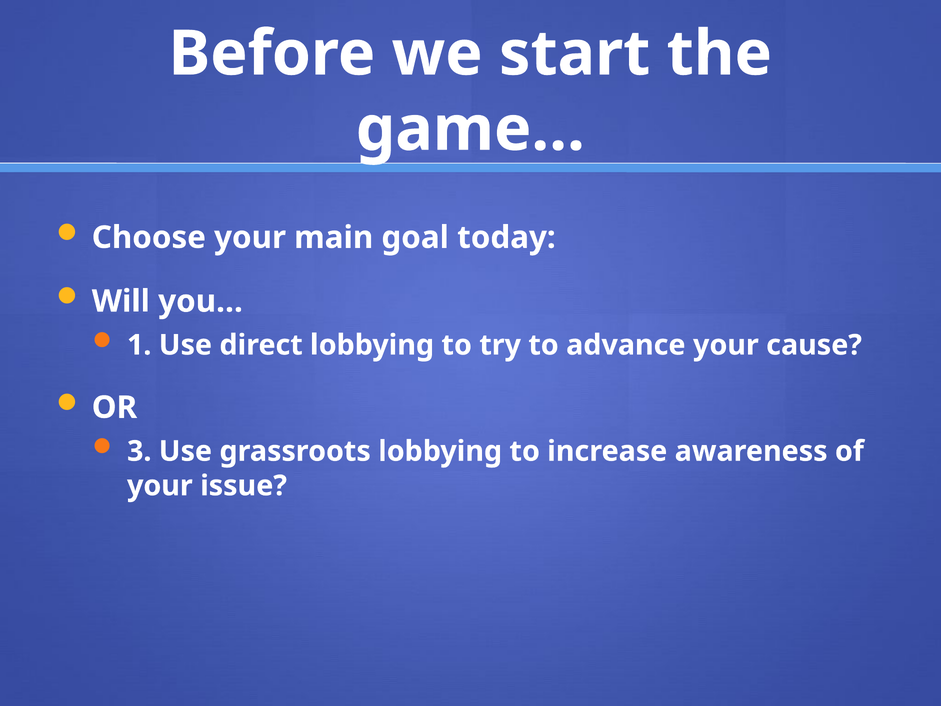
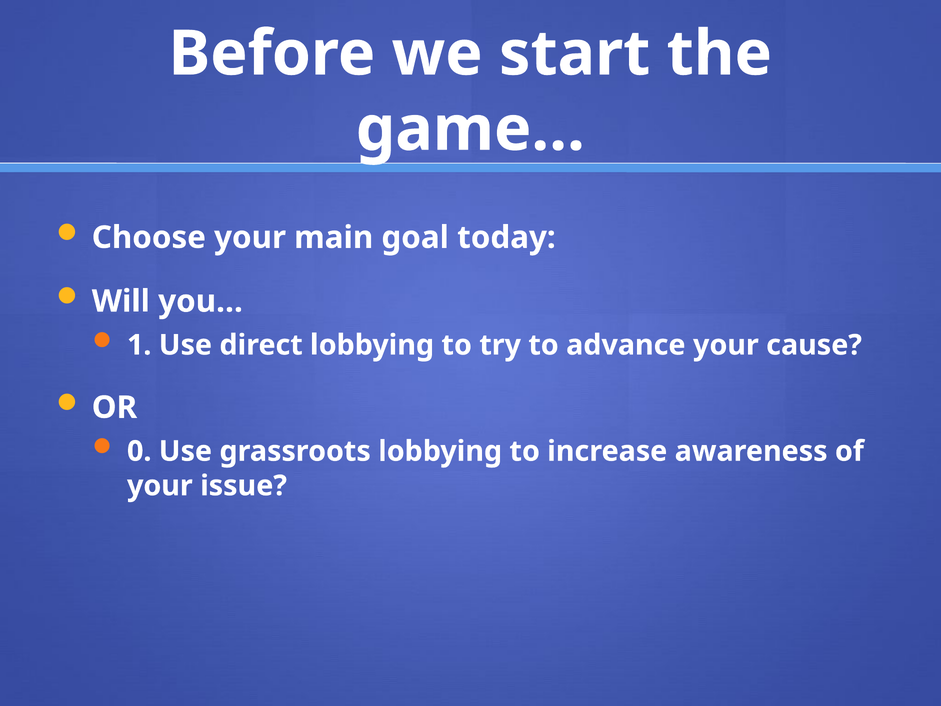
3: 3 -> 0
